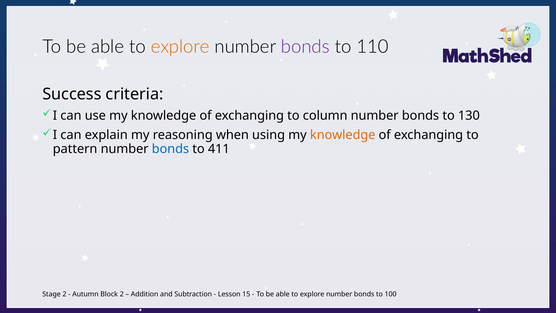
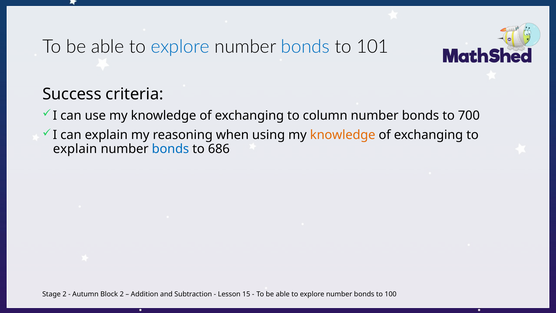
explore at (180, 47) colour: orange -> blue
bonds at (305, 47) colour: purple -> blue
110: 110 -> 101
130: 130 -> 700
pattern at (75, 149): pattern -> explain
411: 411 -> 686
